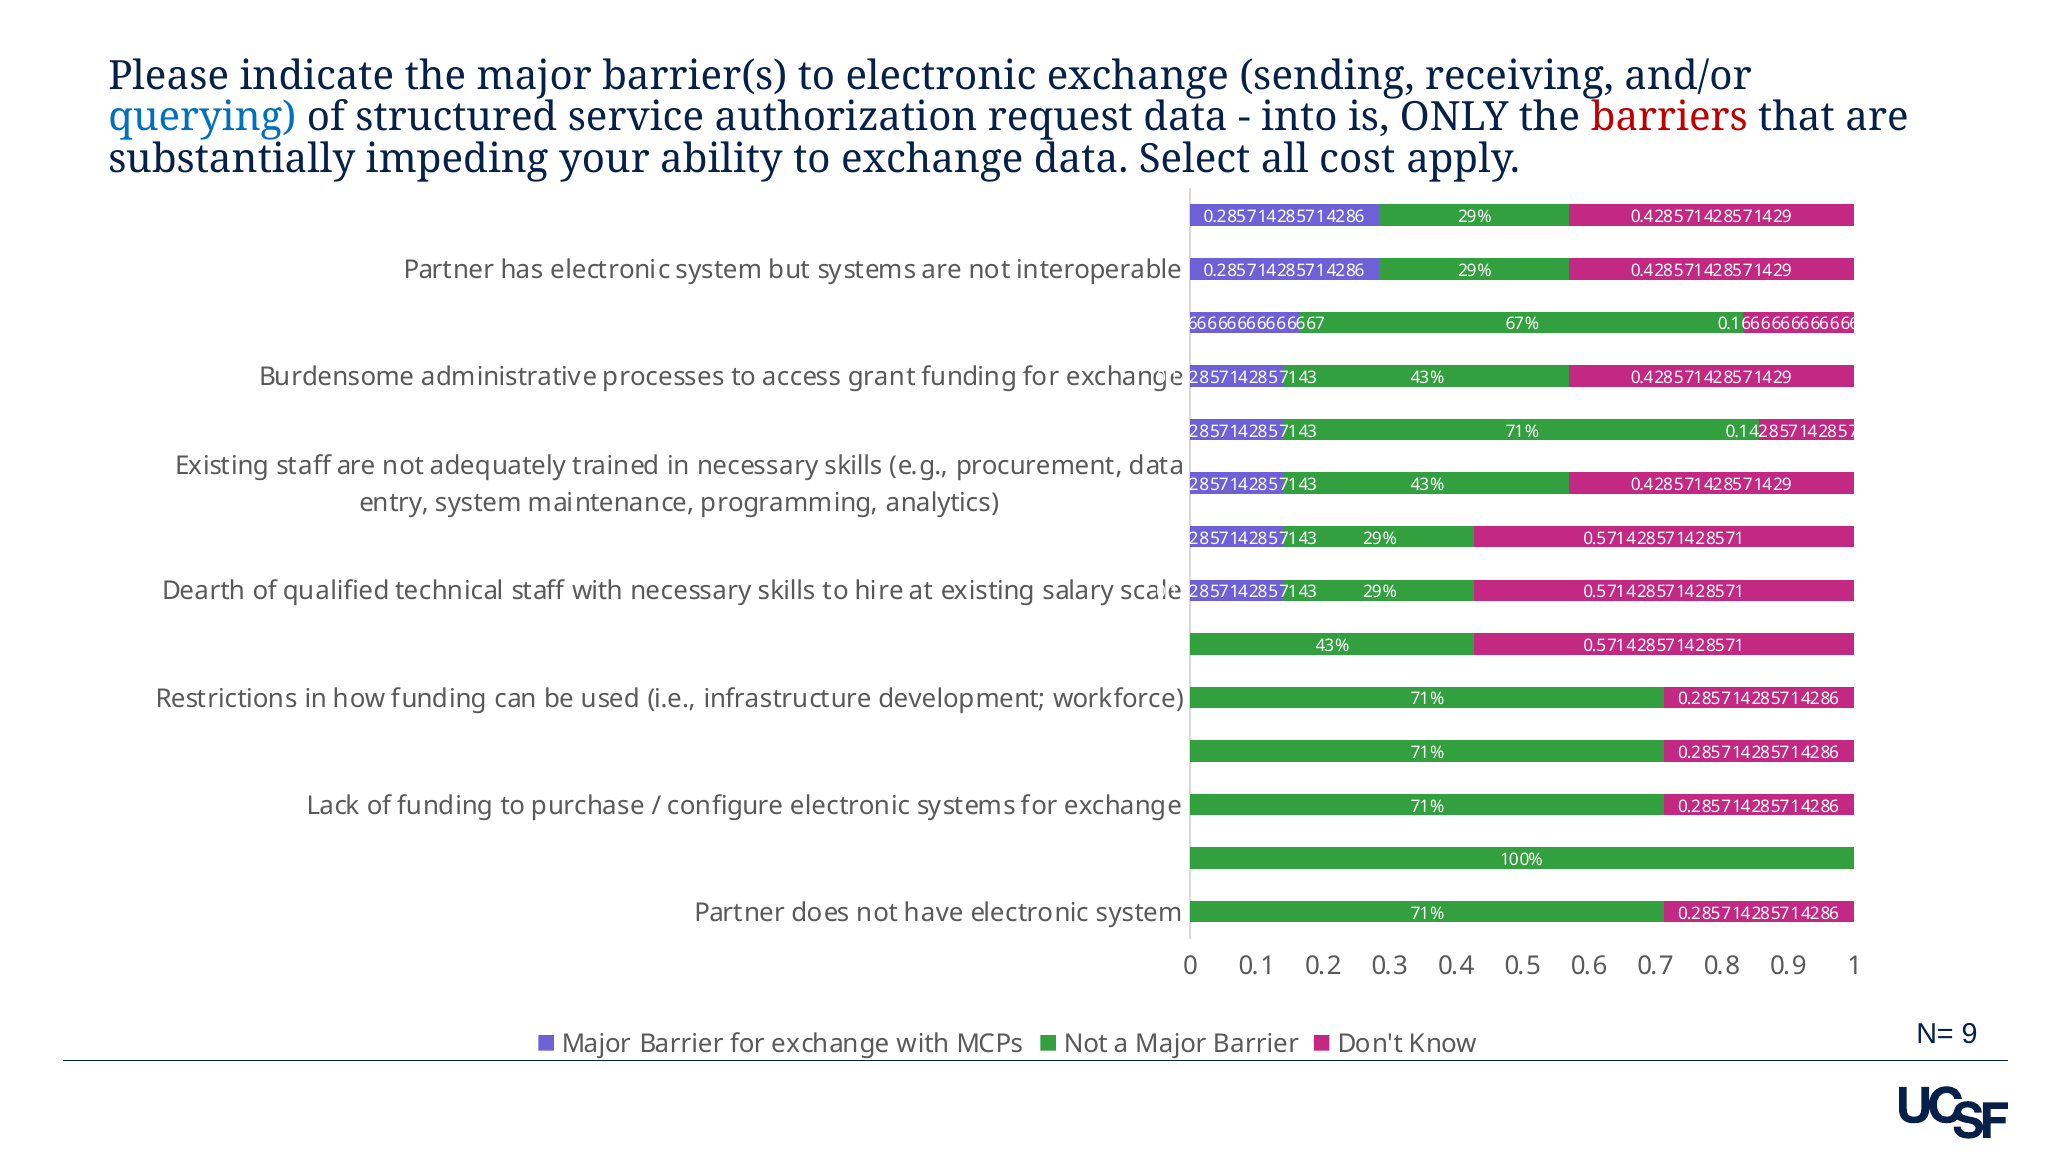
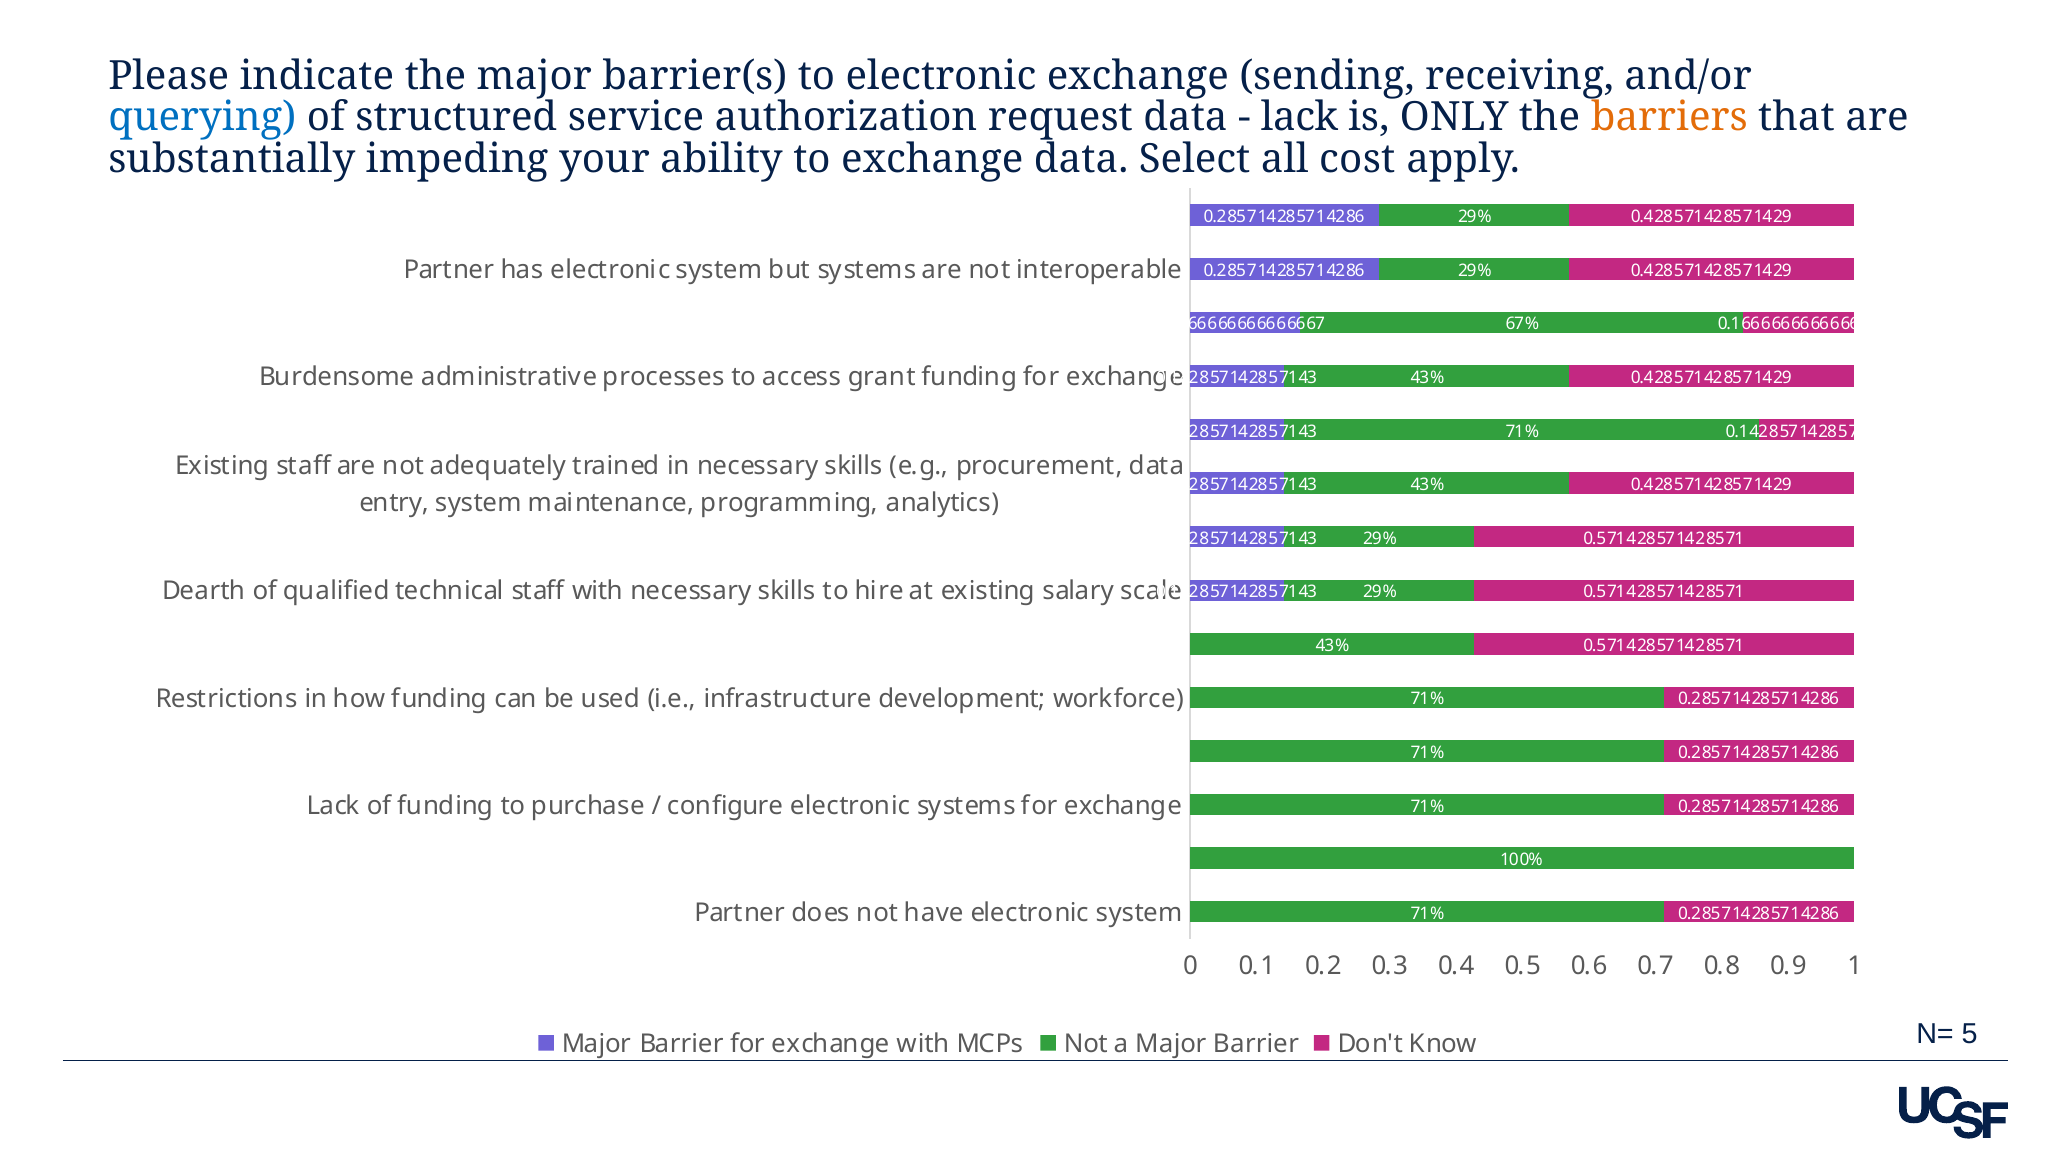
into at (1299, 118): into -> lack
barriers colour: red -> orange
9: 9 -> 5
